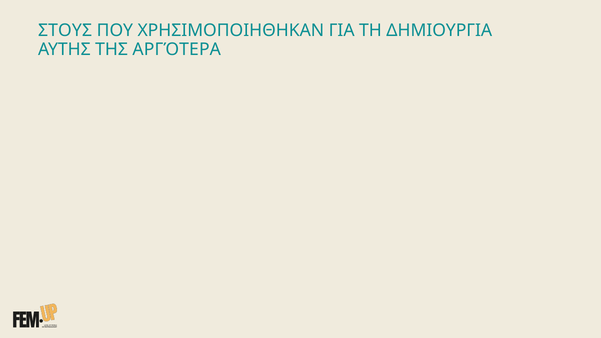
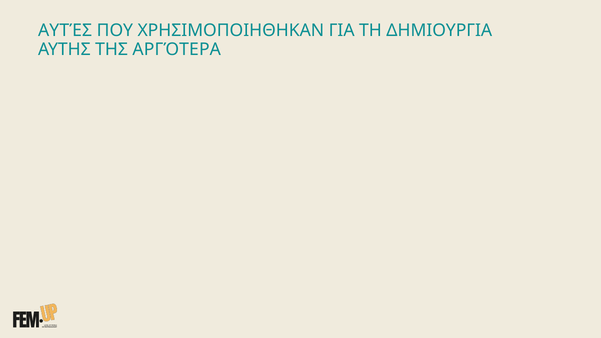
ΣΤΟΥΣ: ΣΤΟΥΣ -> ΑΥΤΈΣ
